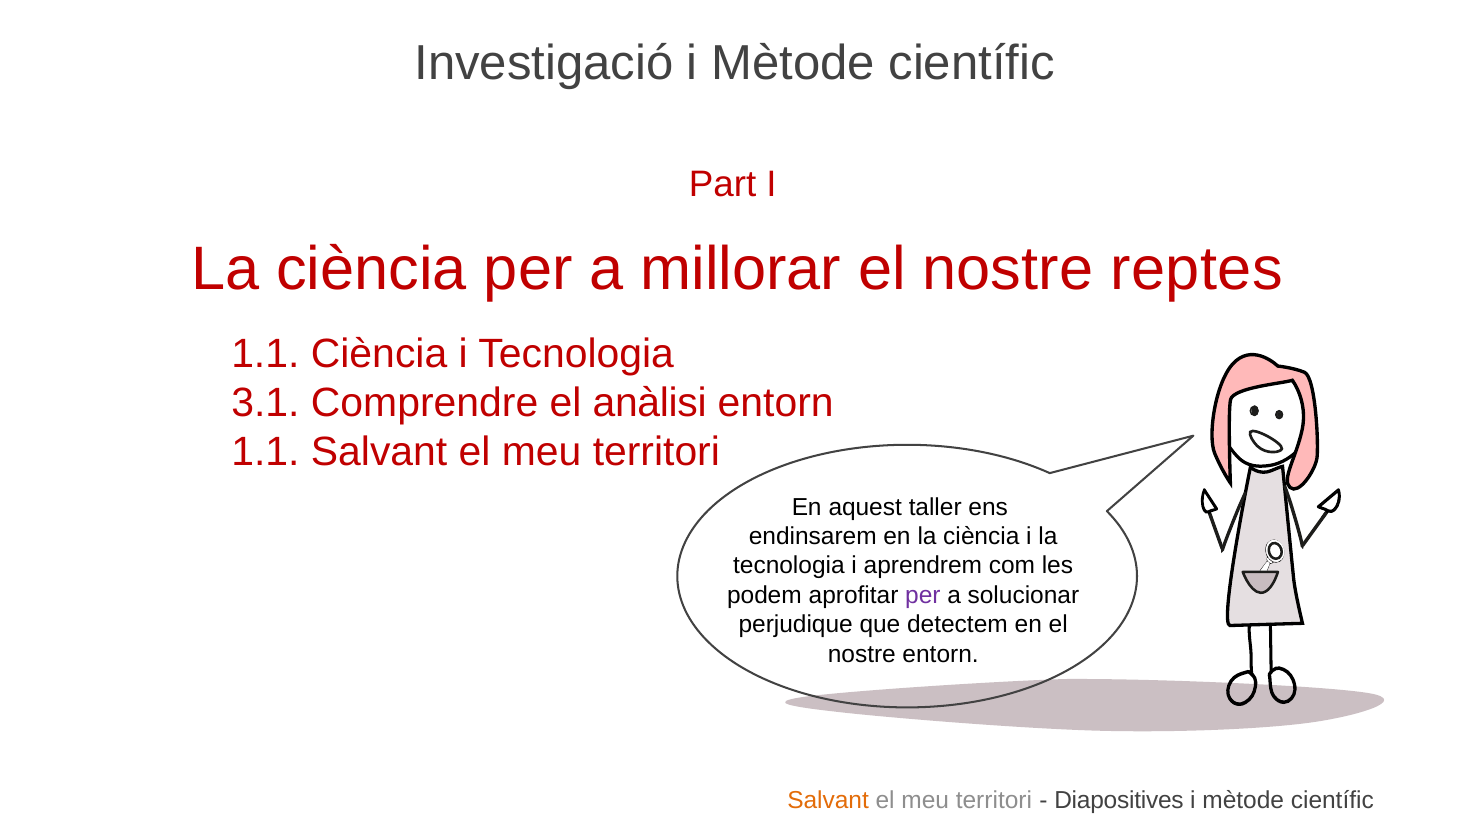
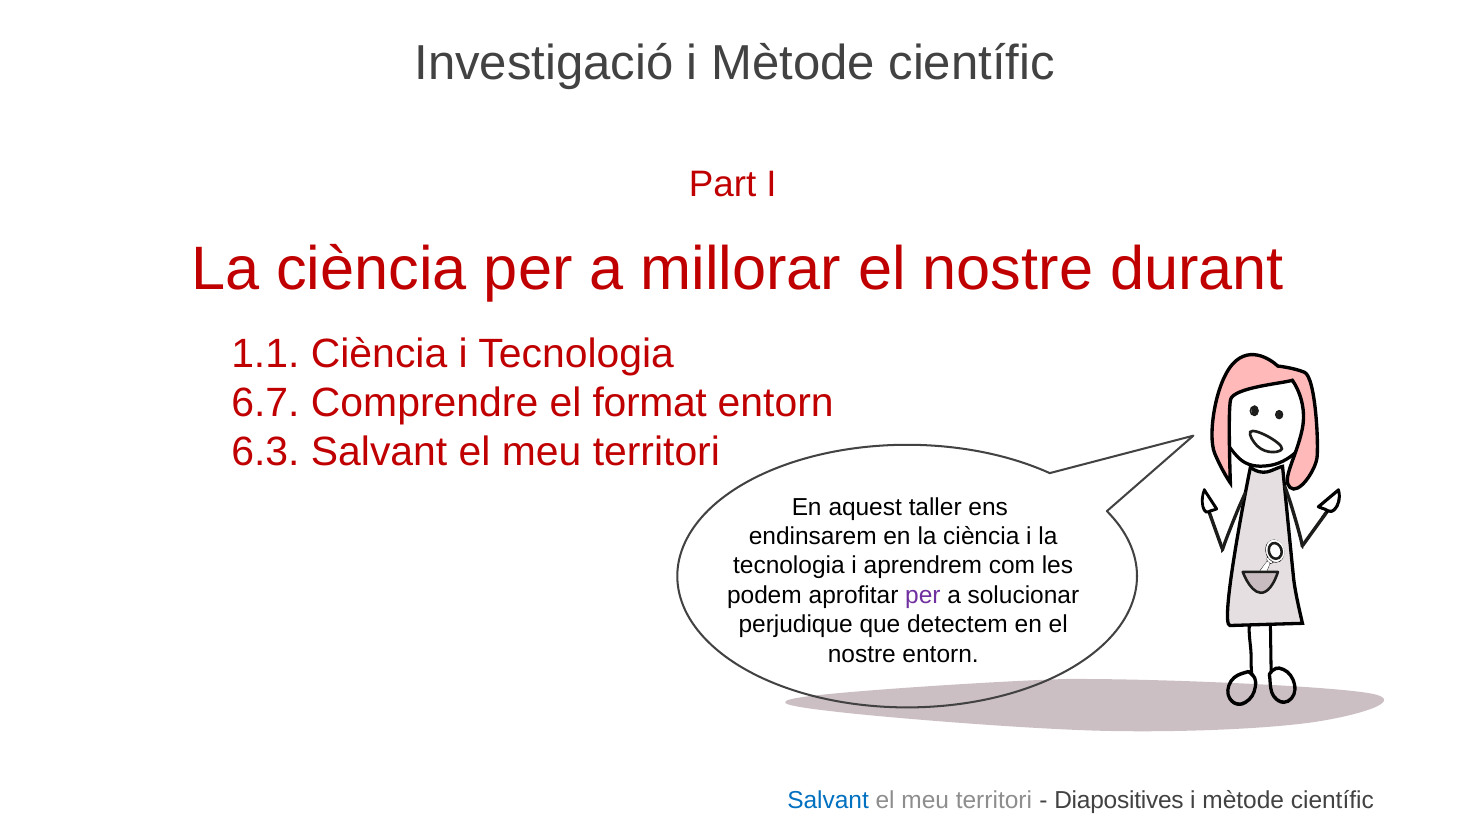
reptes: reptes -> durant
3.1: 3.1 -> 6.7
anàlisi: anàlisi -> format
1.1 at (265, 452): 1.1 -> 6.3
Salvant at (828, 800) colour: orange -> blue
